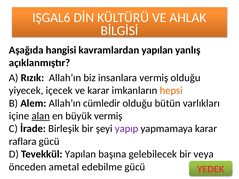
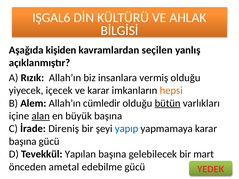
hangisi: hangisi -> kişiden
kavramlardan yapılan: yapılan -> seçilen
bütün underline: none -> present
büyük vermiş: vermiş -> başına
Birleşik: Birleşik -> Direniş
yapıp colour: purple -> blue
raflara at (23, 142): raflara -> başına
veya: veya -> mart
